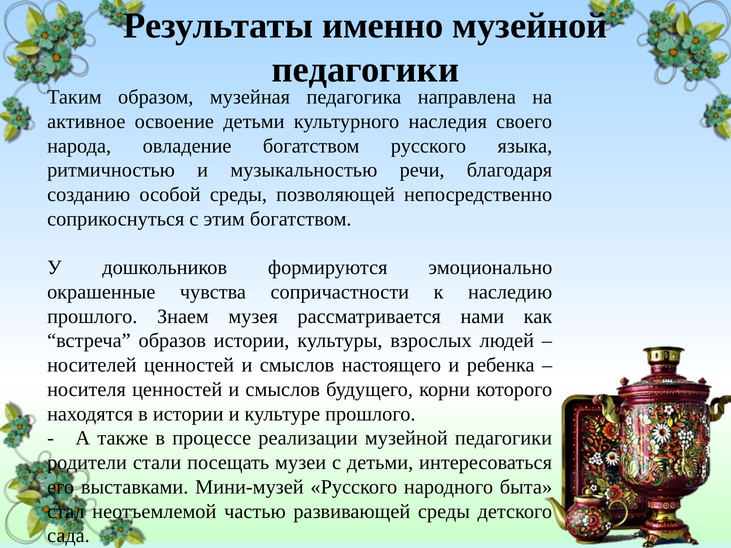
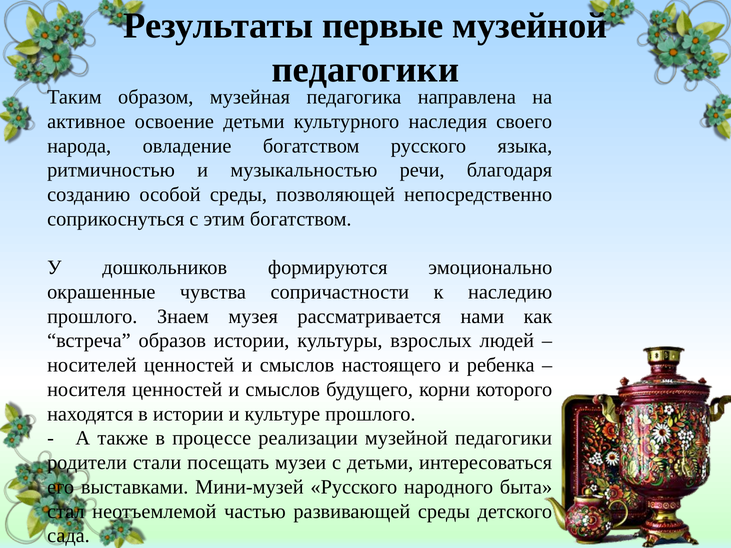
именно: именно -> первые
